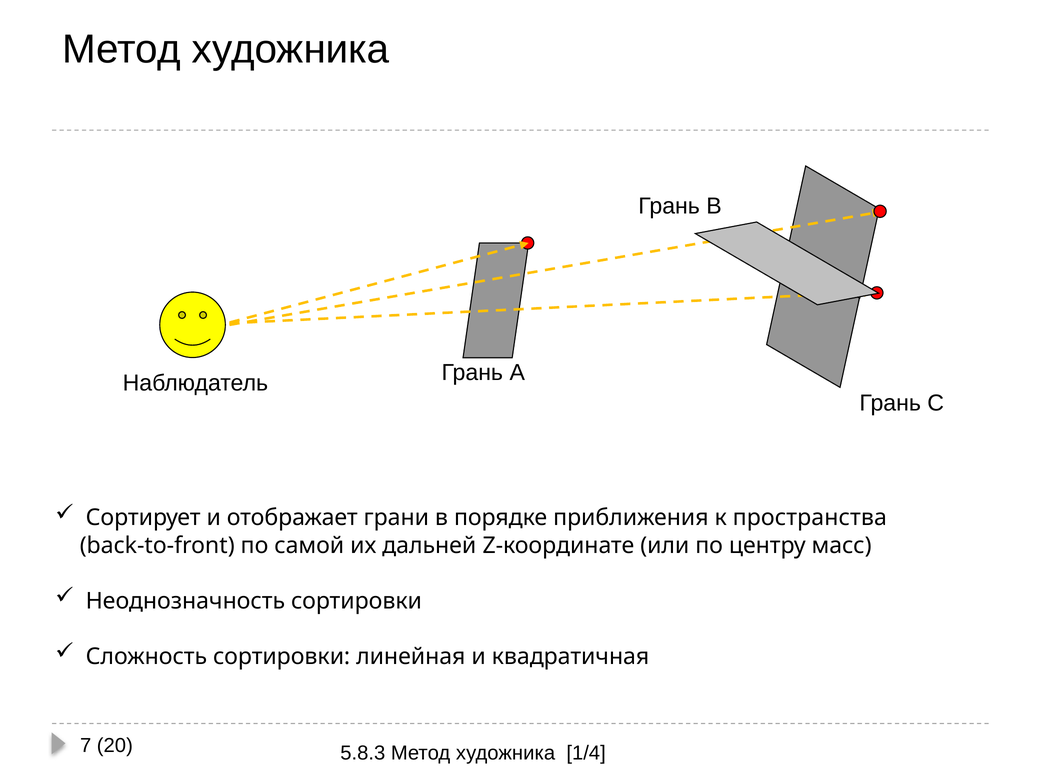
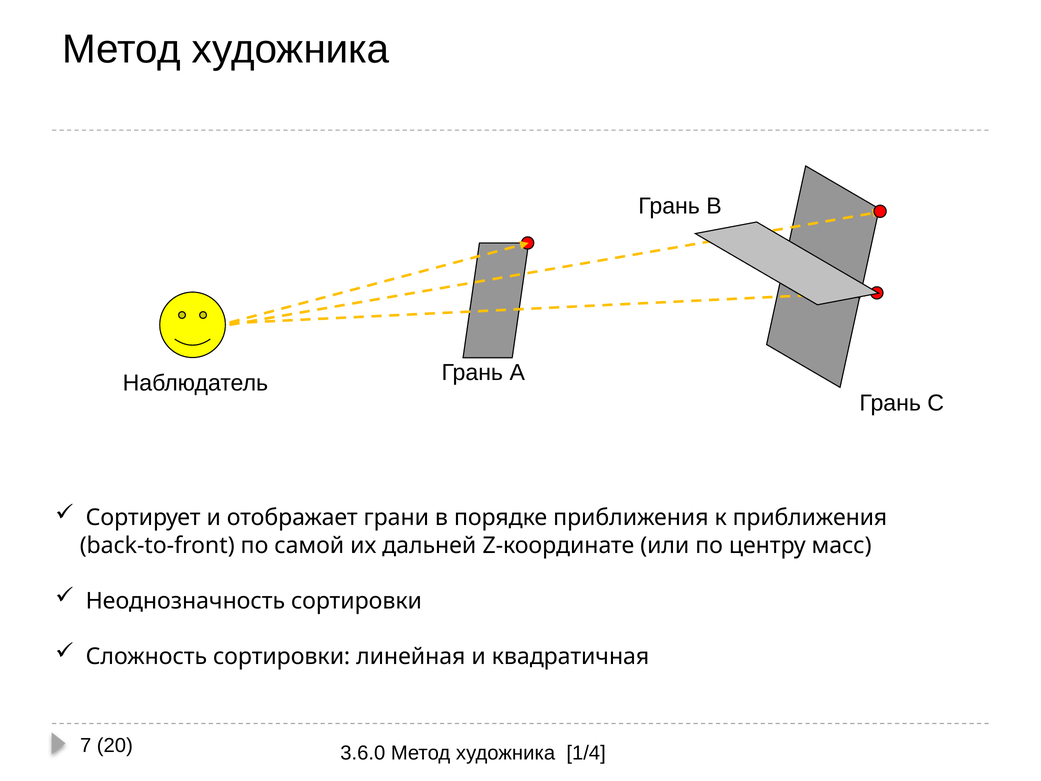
к пространства: пространства -> приближения
5.8.3: 5.8.3 -> 3.6.0
